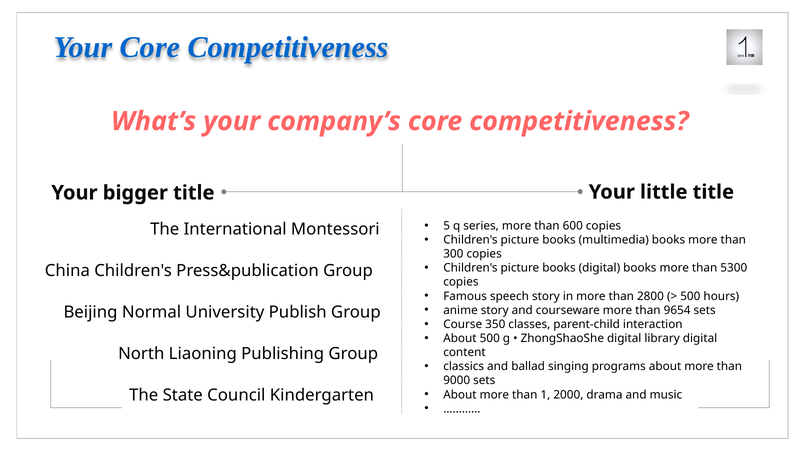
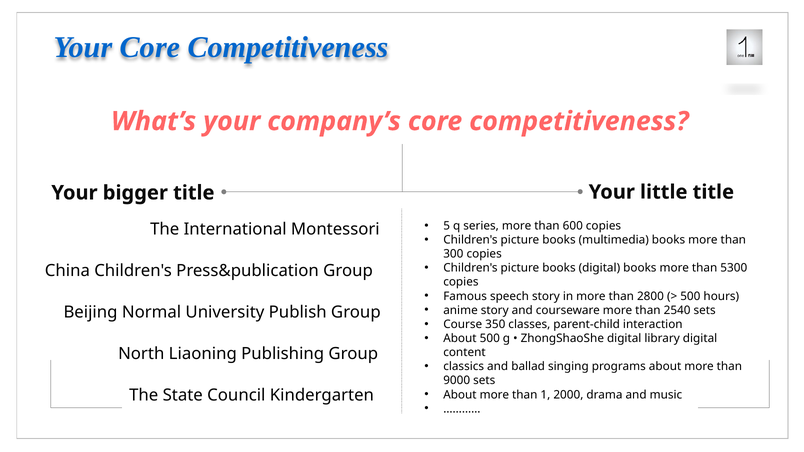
9654: 9654 -> 2540
